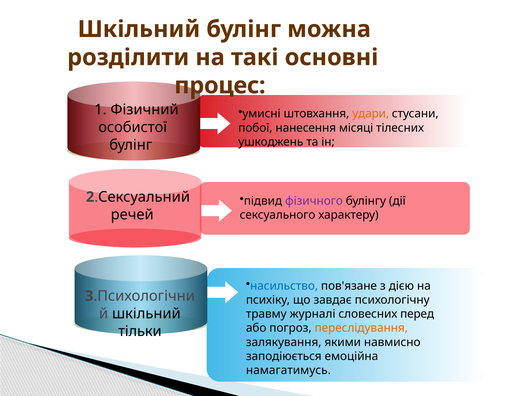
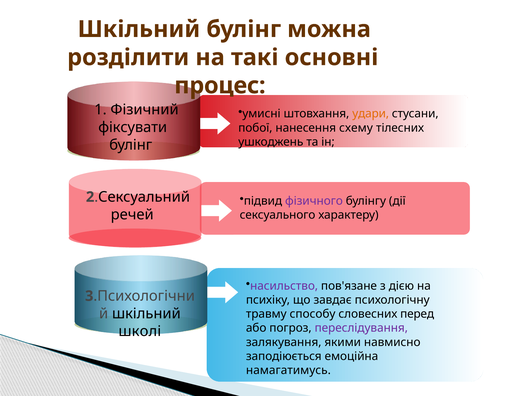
особистої: особистої -> фіксувати
місяці: місяці -> схему
насильство colour: blue -> purple
журналі: журналі -> способу
переслідування colour: orange -> purple
тільки: тільки -> школі
